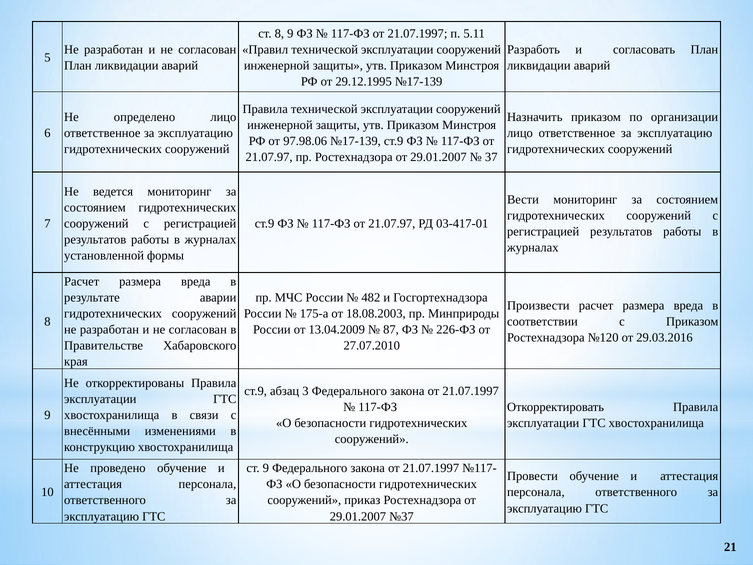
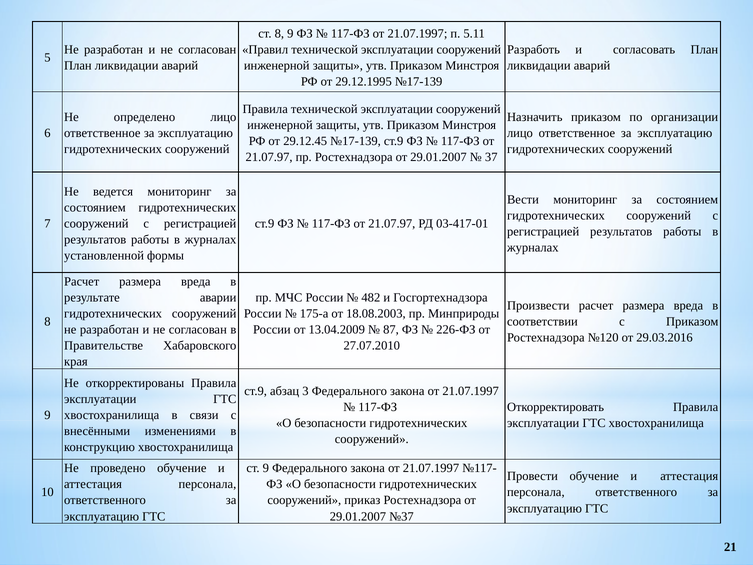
97.98.06: 97.98.06 -> 29.12.45
